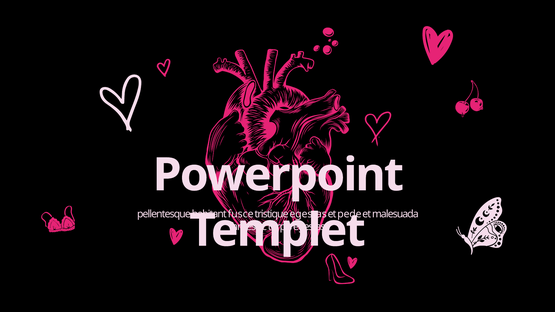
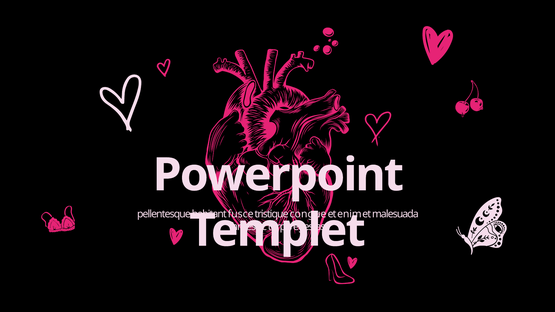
tristique egestas: egestas -> congue
pede: pede -> enim
